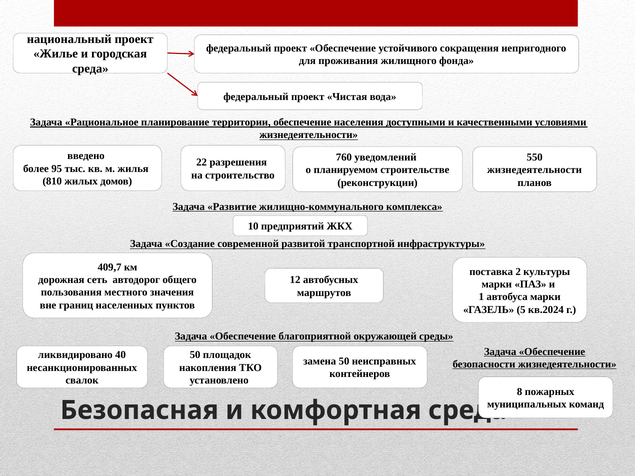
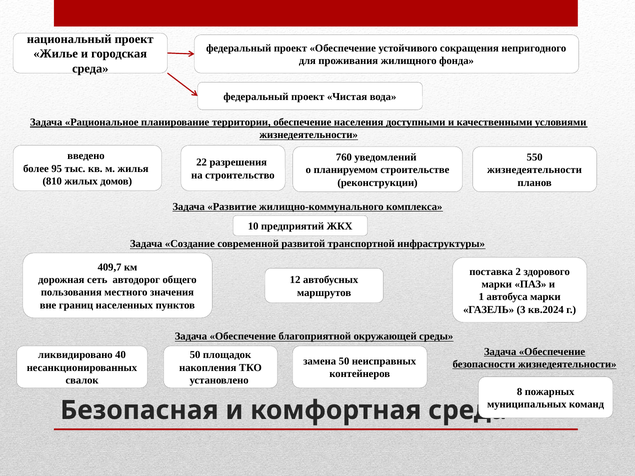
культуры: культуры -> здорового
5: 5 -> 3
